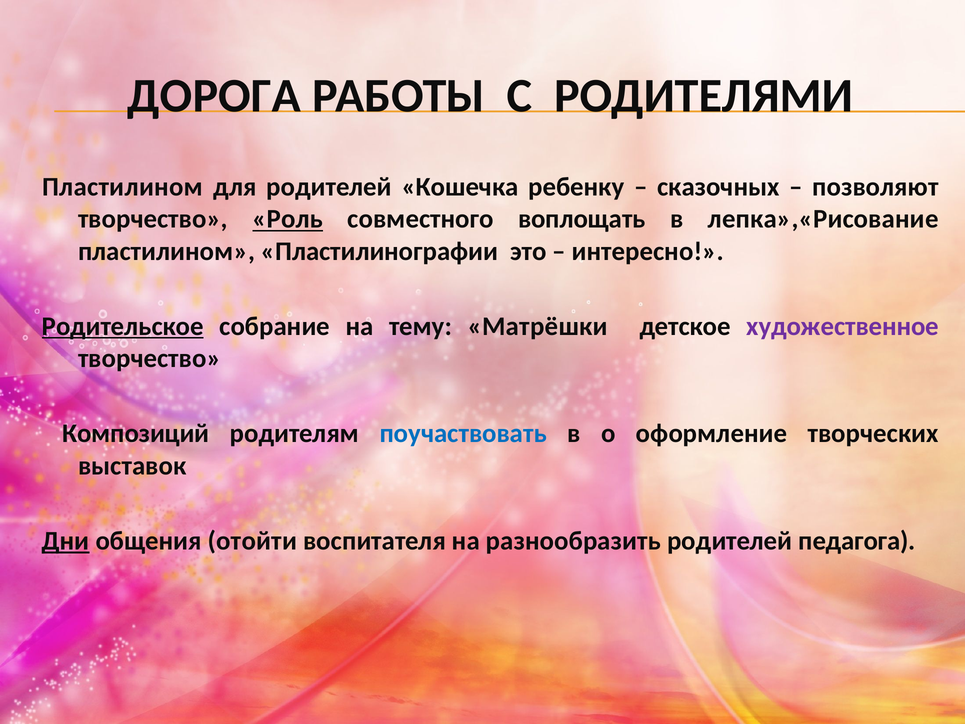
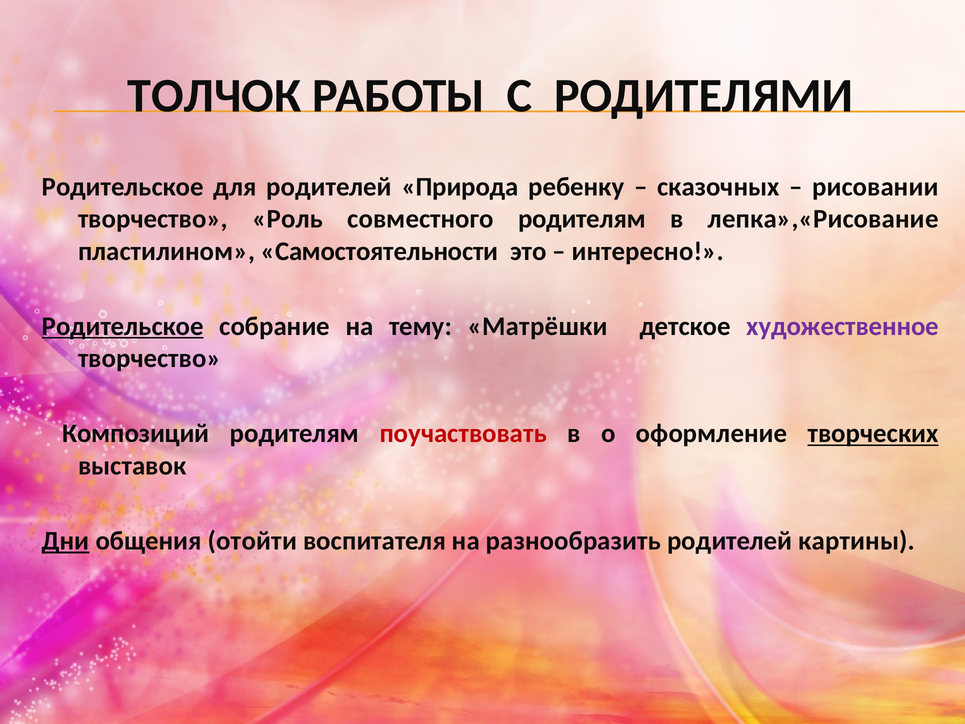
ДОРОГА: ДОРОГА -> ТОЛЧОК
Пластилином at (123, 187): Пластилином -> Родительское
Кошечка: Кошечка -> Природа
позволяют: позволяют -> рисовании
Роль underline: present -> none
совместного воплощать: воплощать -> родителям
Пластилинографии: Пластилинографии -> Самостоятельности
поучаствовать colour: blue -> red
творческих underline: none -> present
педагога: педагога -> картины
